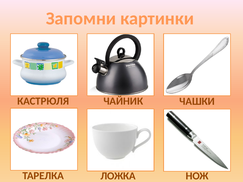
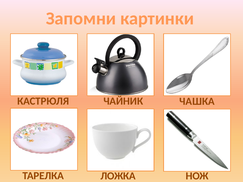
ЧАШКИ: ЧАШКИ -> ЧАШКА
